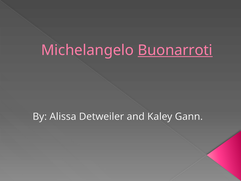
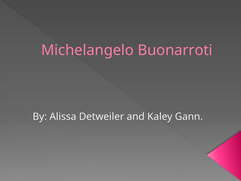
Buonarroti underline: present -> none
